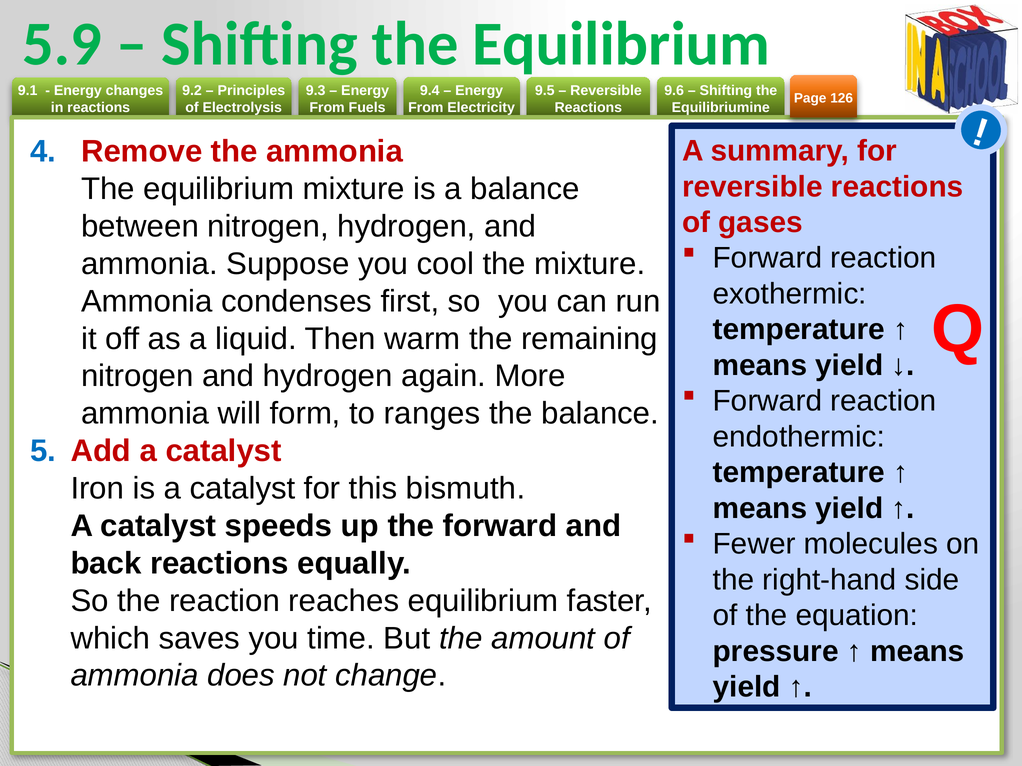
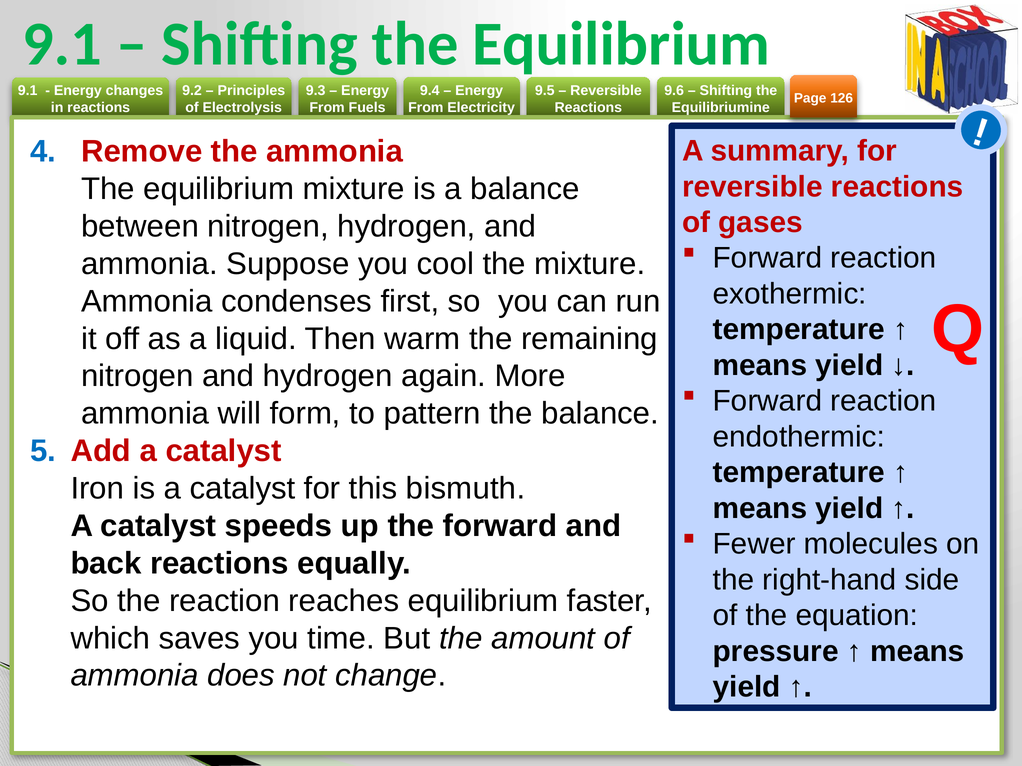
5.9 at (62, 44): 5.9 -> 9.1
ranges: ranges -> pattern
